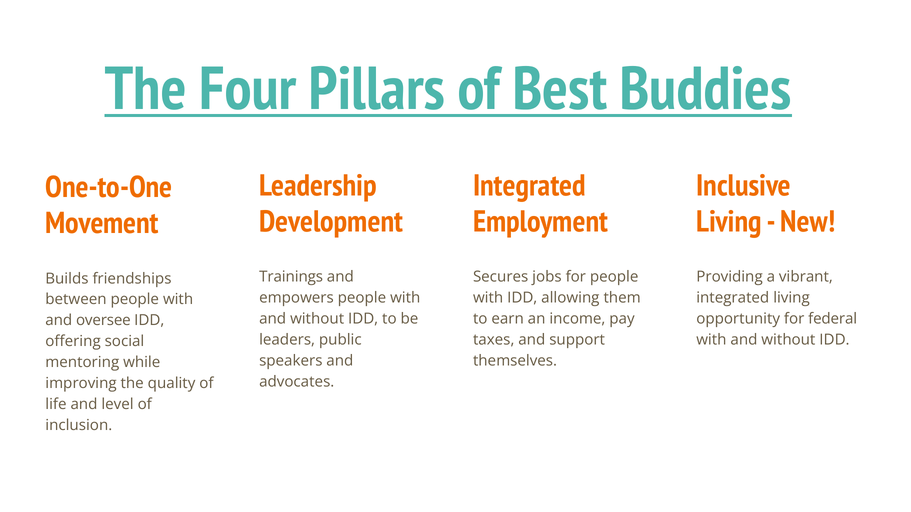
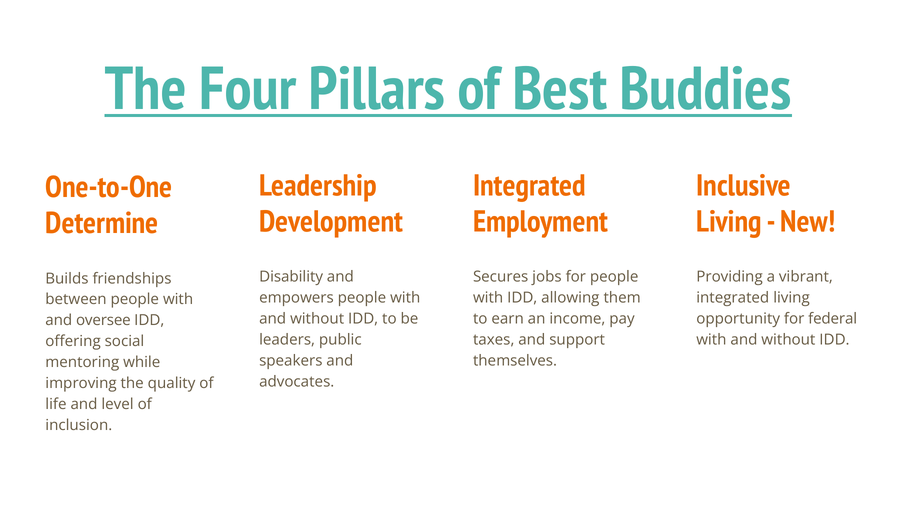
Movement: Movement -> Determine
Trainings: Trainings -> Disability
